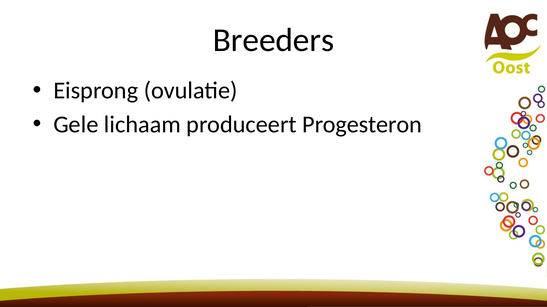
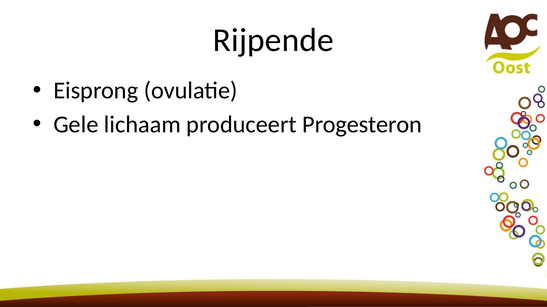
Breeders: Breeders -> Rijpende
